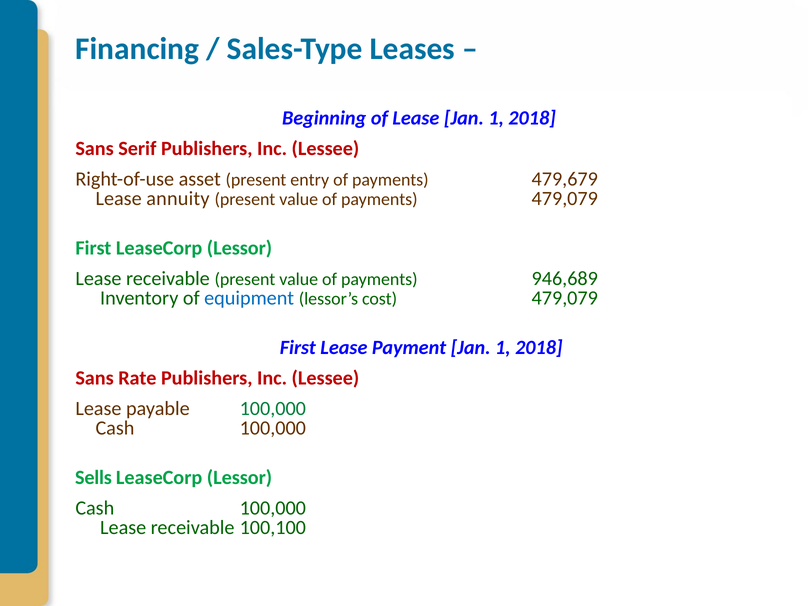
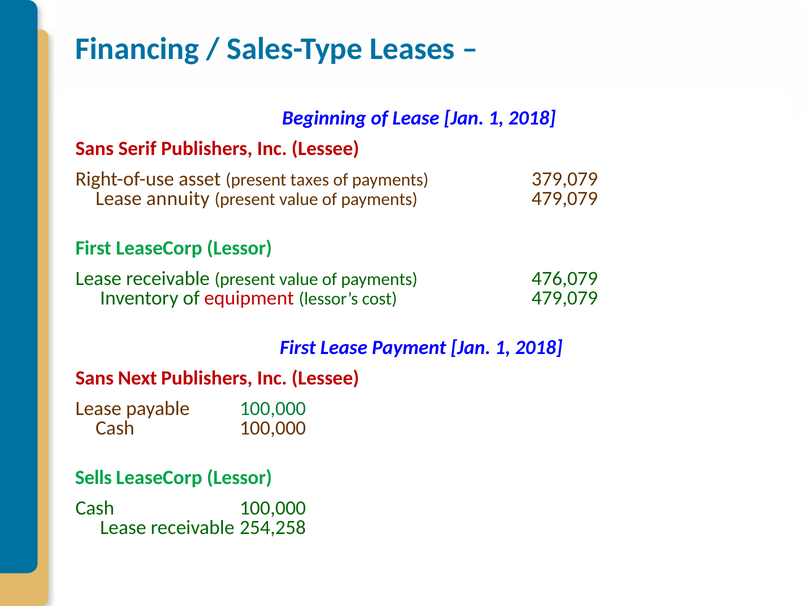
entry: entry -> taxes
479,679: 479,679 -> 379,079
946,689: 946,689 -> 476,079
equipment colour: blue -> red
Rate: Rate -> Next
100,100: 100,100 -> 254,258
